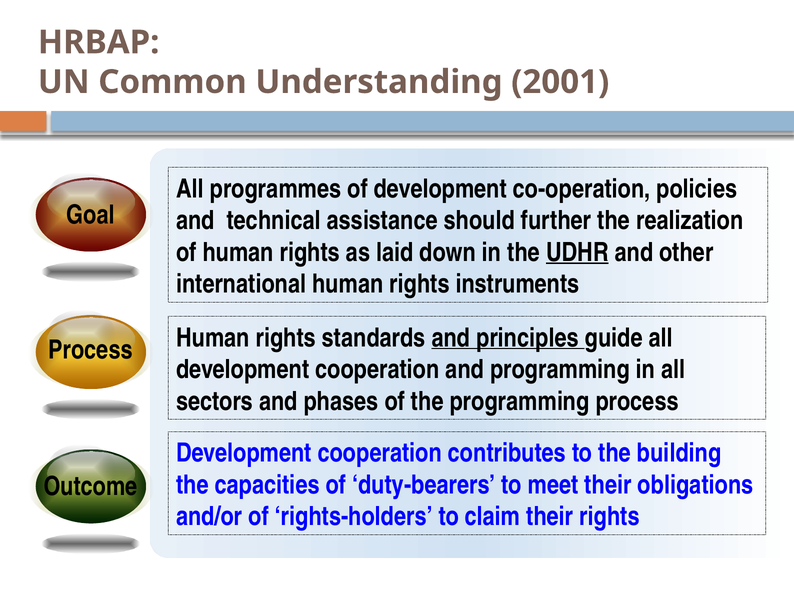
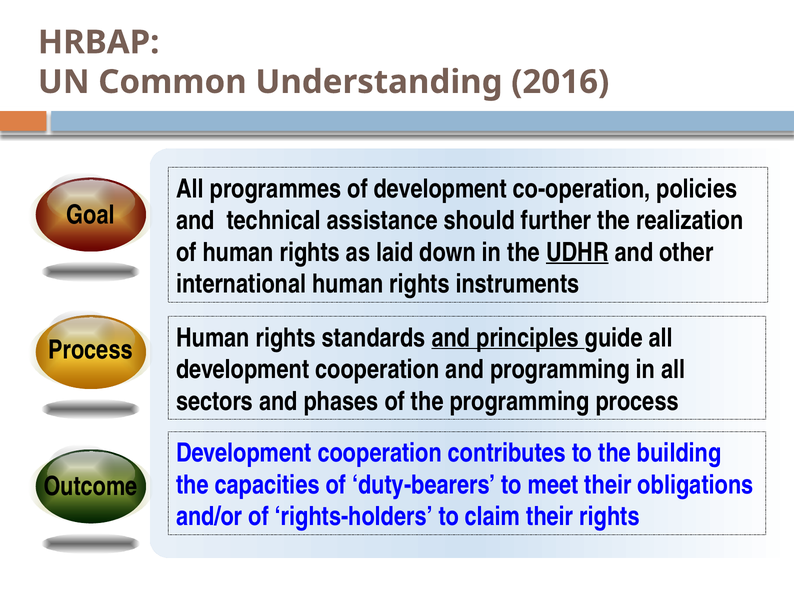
2001: 2001 -> 2016
